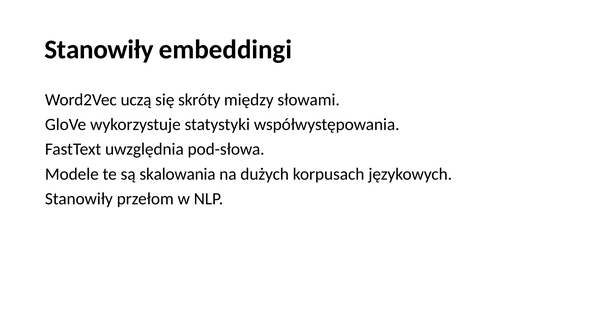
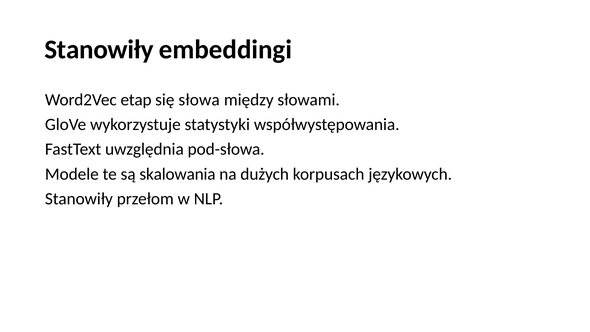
uczą: uczą -> etap
skróty: skróty -> słowa
